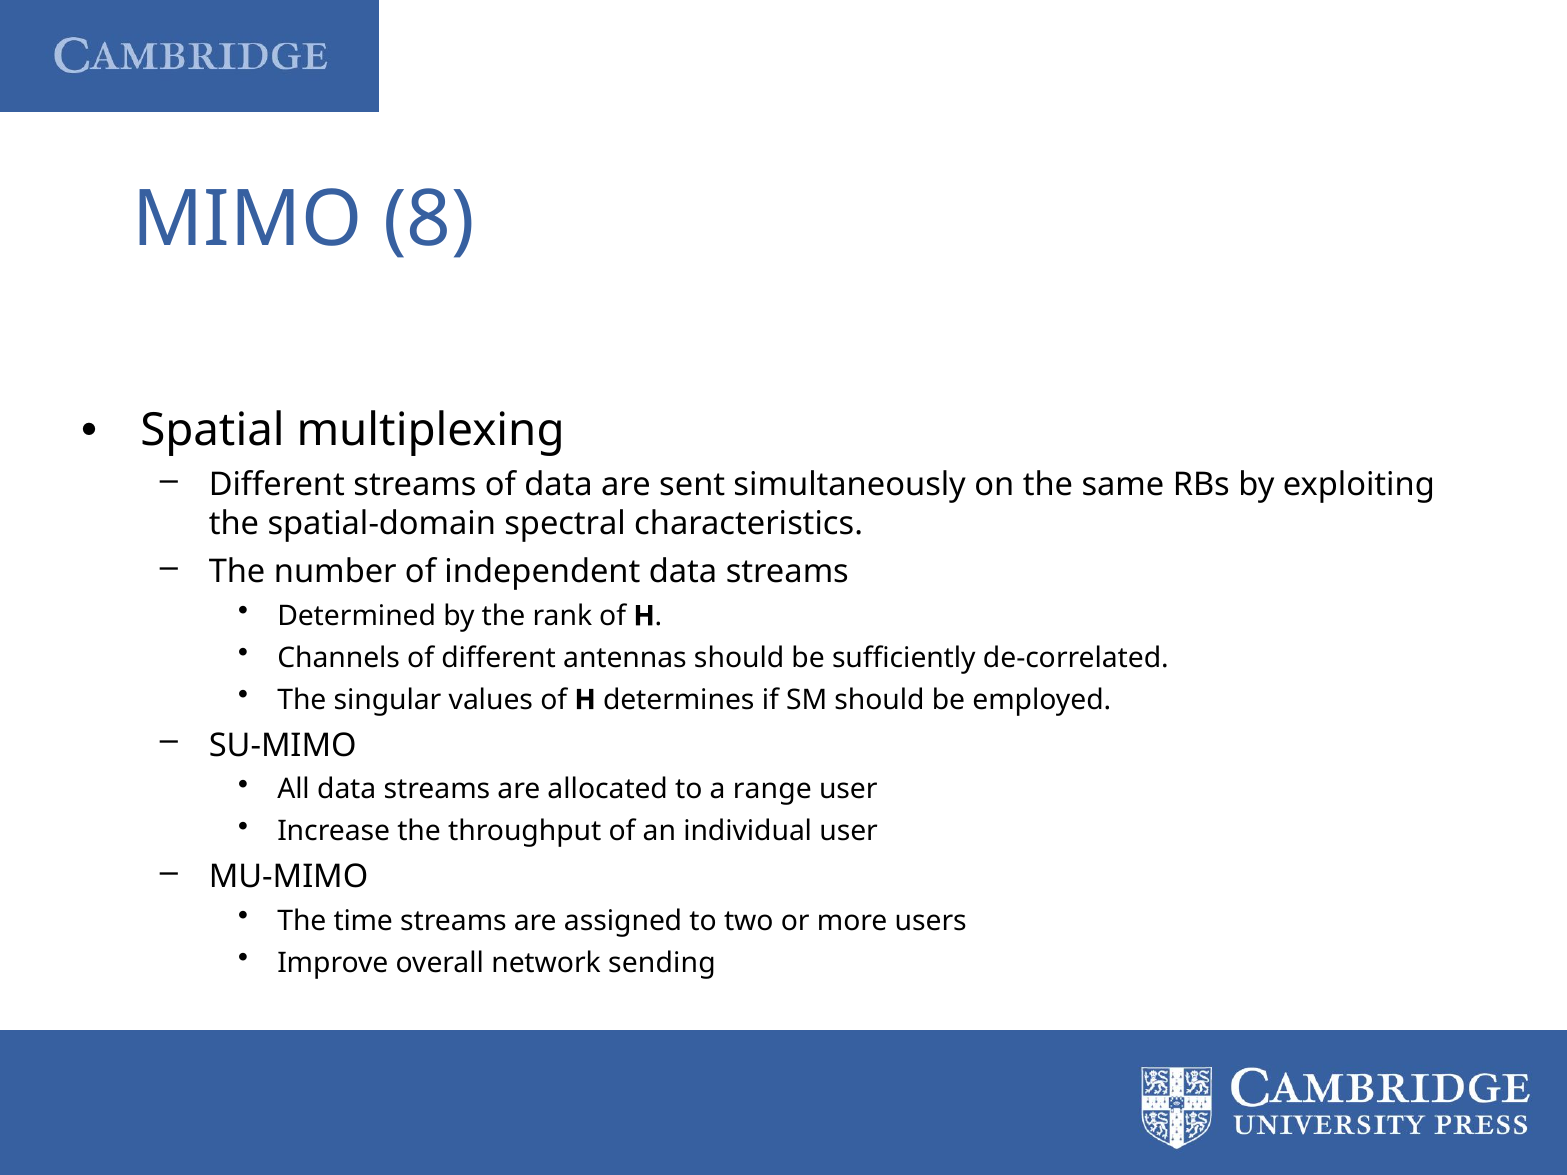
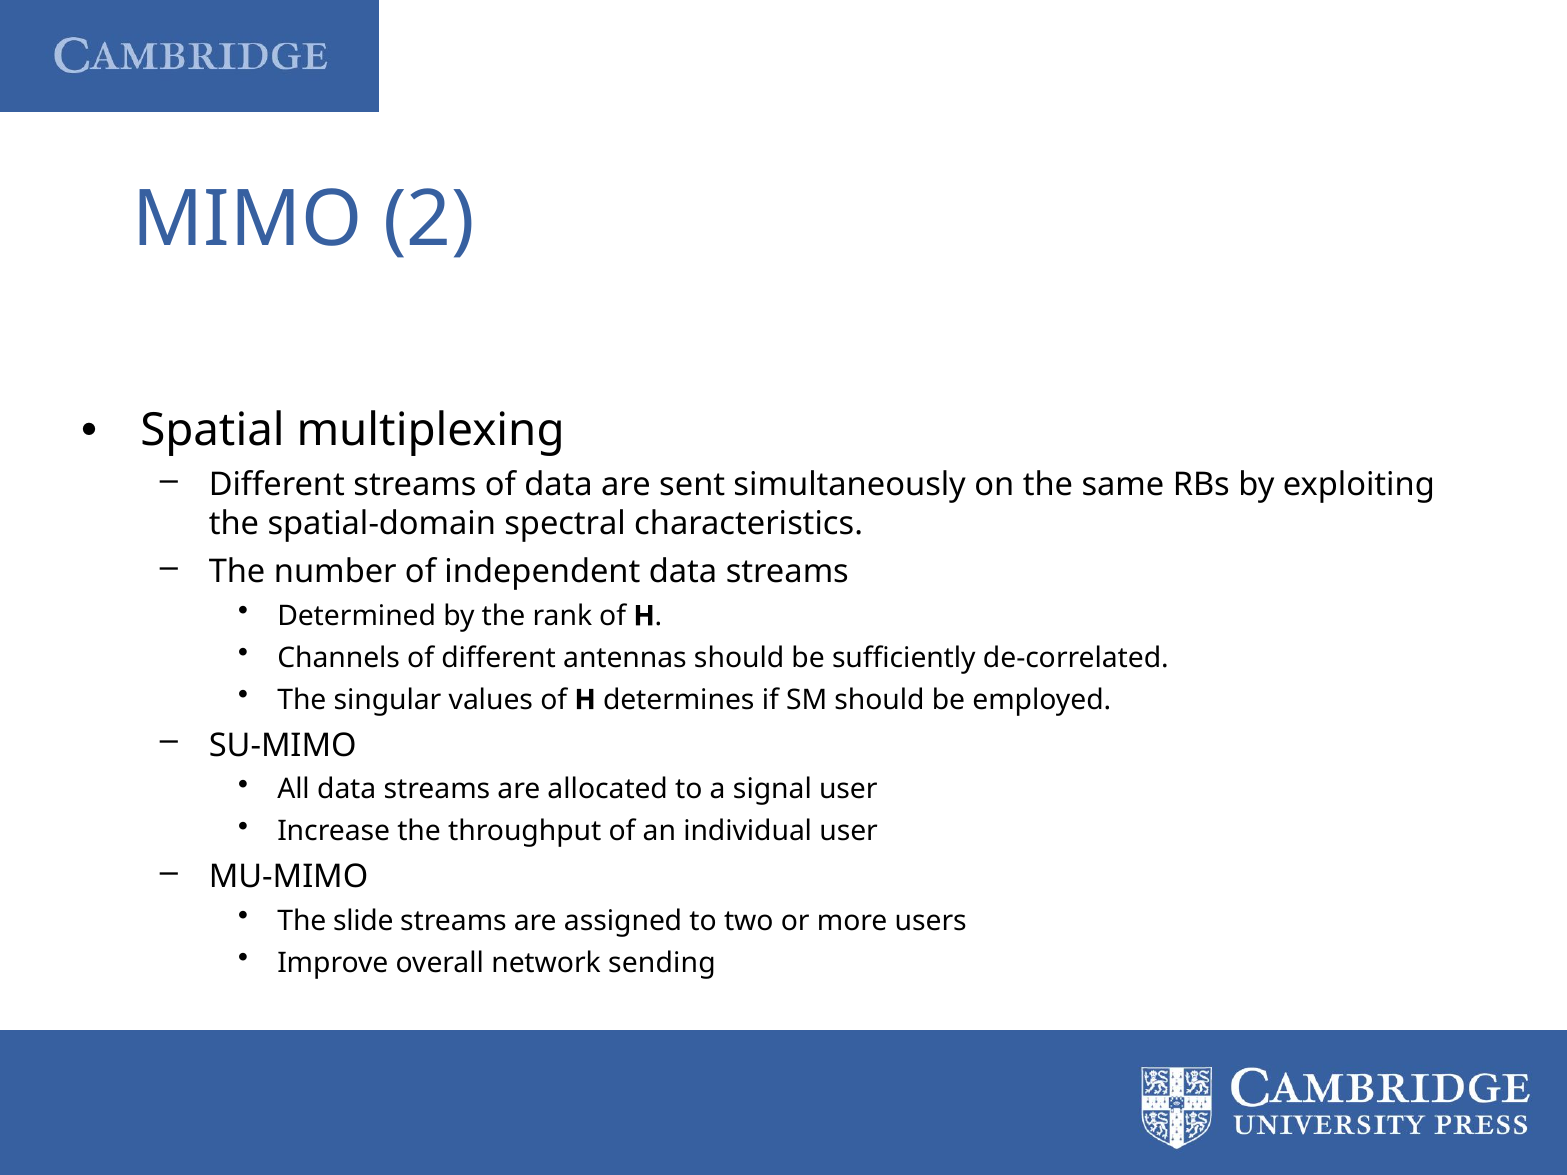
8: 8 -> 2
range: range -> signal
time: time -> slide
